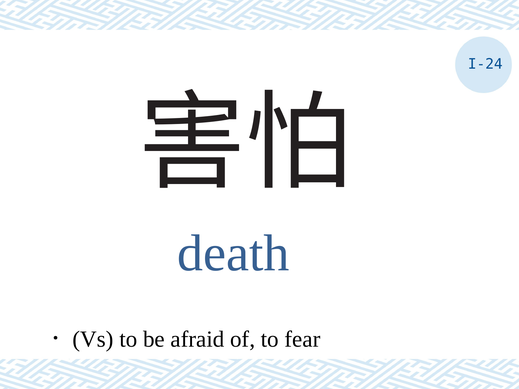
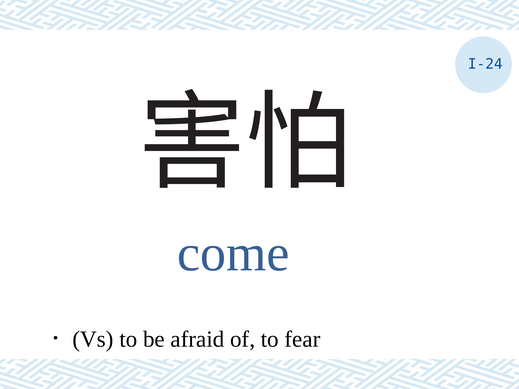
death: death -> come
